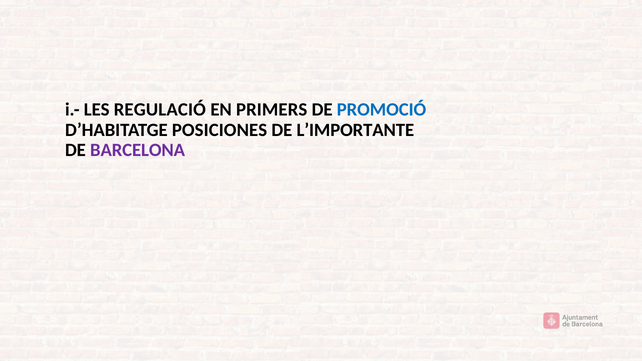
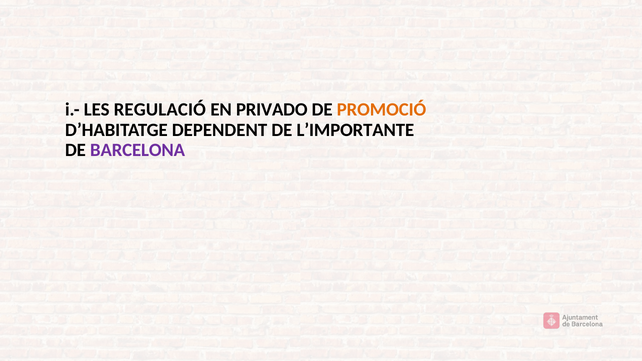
PRIMERS: PRIMERS -> PRIVADO
PROMOCIÓ colour: blue -> orange
POSICIONES: POSICIONES -> DEPENDENT
